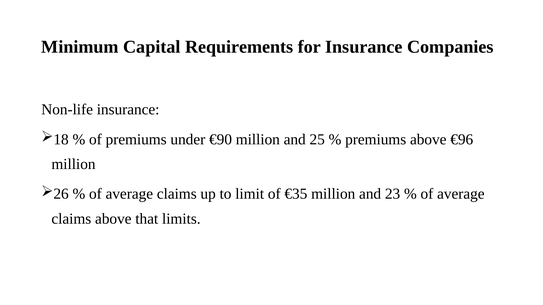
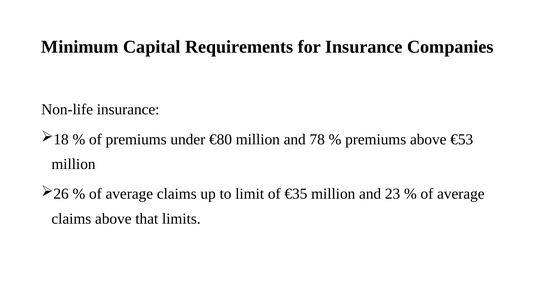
€90: €90 -> €80
25: 25 -> 78
€96: €96 -> €53
